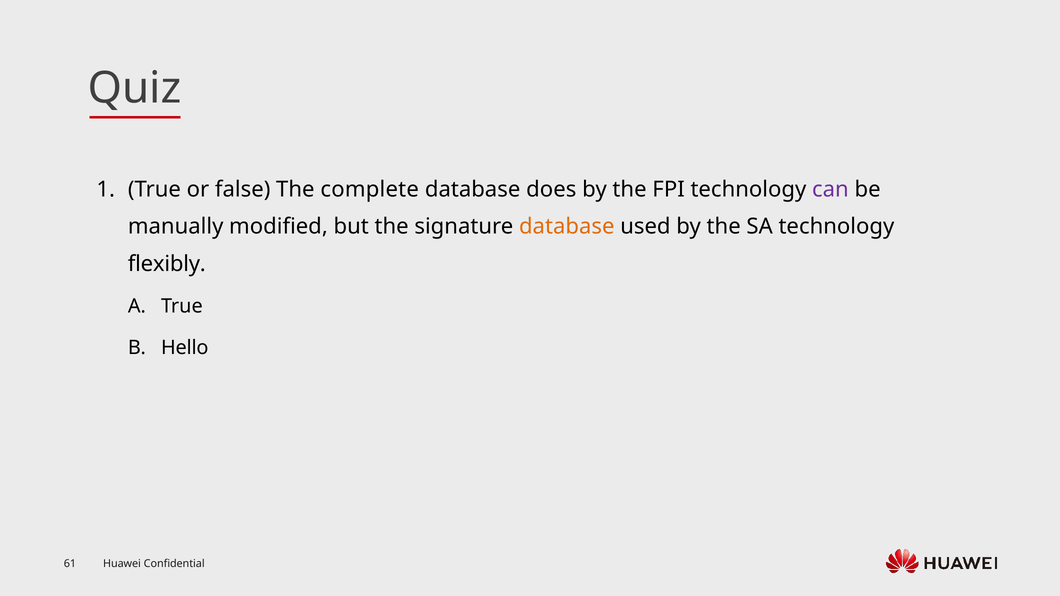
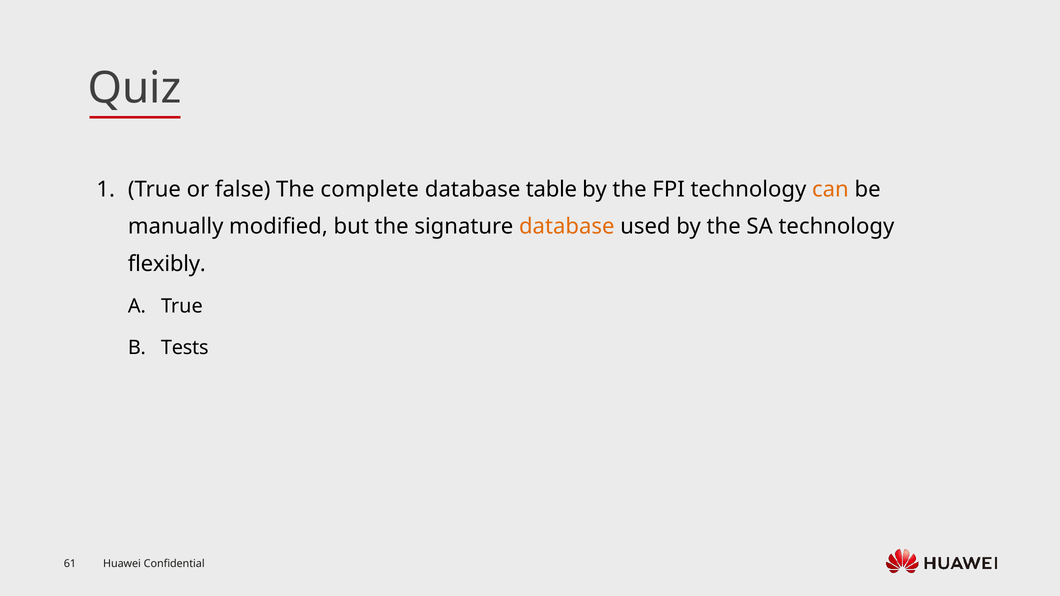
does: does -> table
can colour: purple -> orange
Hello: Hello -> Tests
